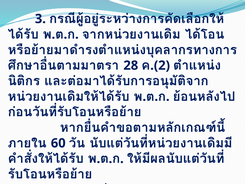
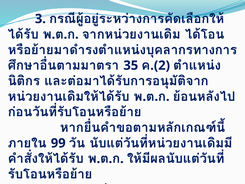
28: 28 -> 35
60: 60 -> 99
